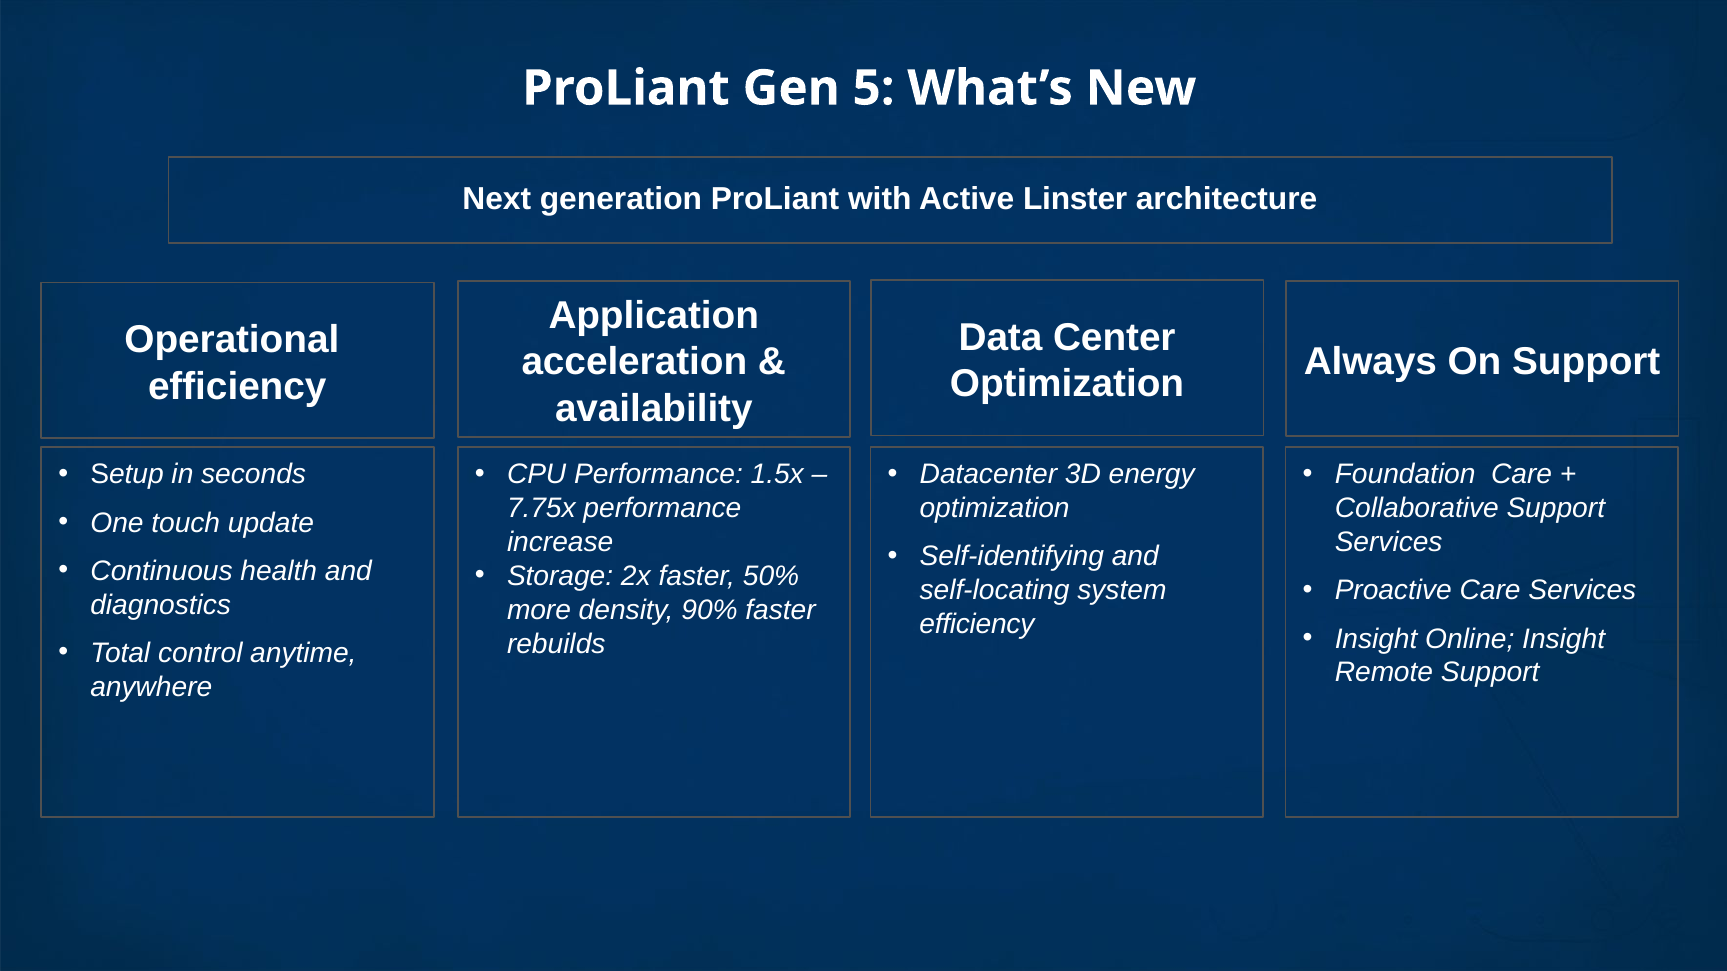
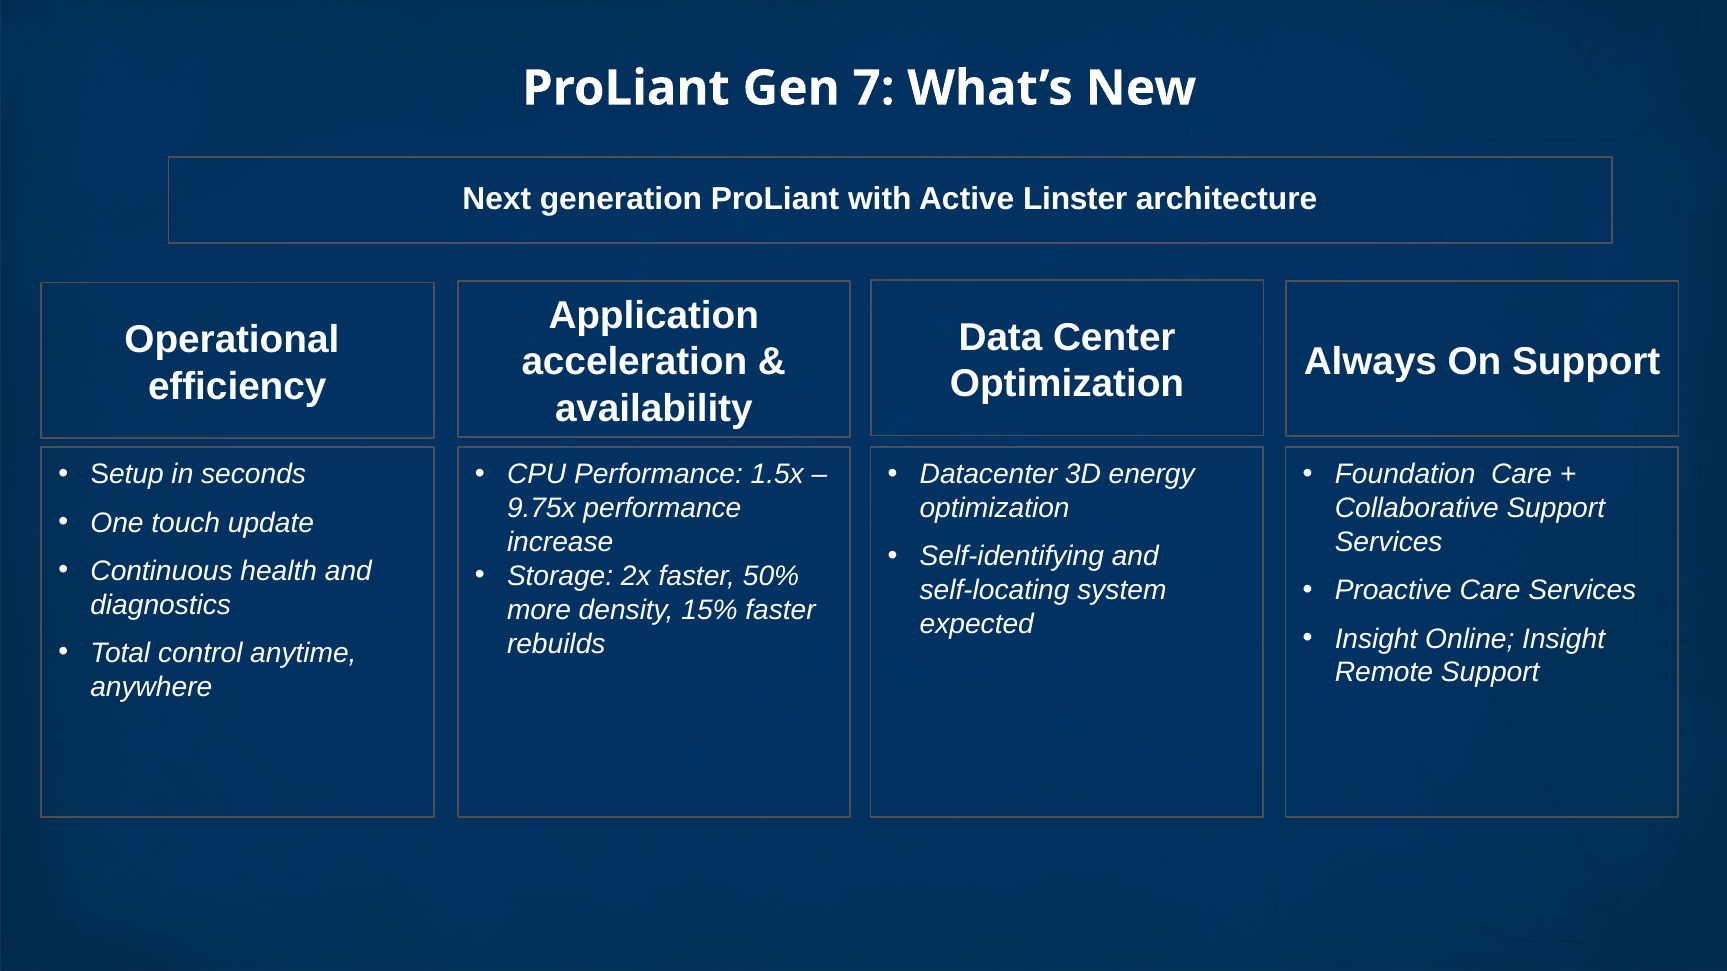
5: 5 -> 7
7.75x: 7.75x -> 9.75x
90%: 90% -> 15%
efficiency at (977, 625): efficiency -> expected
